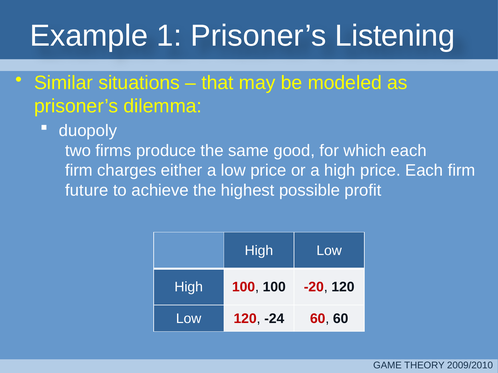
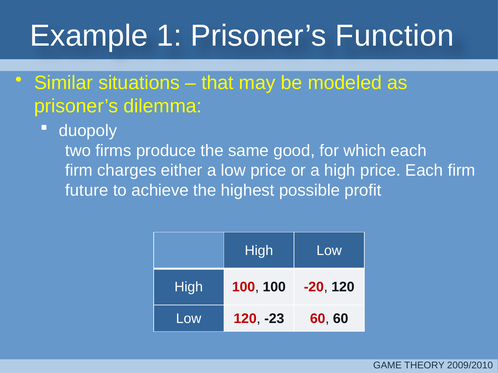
Listening: Listening -> Function
-24: -24 -> -23
